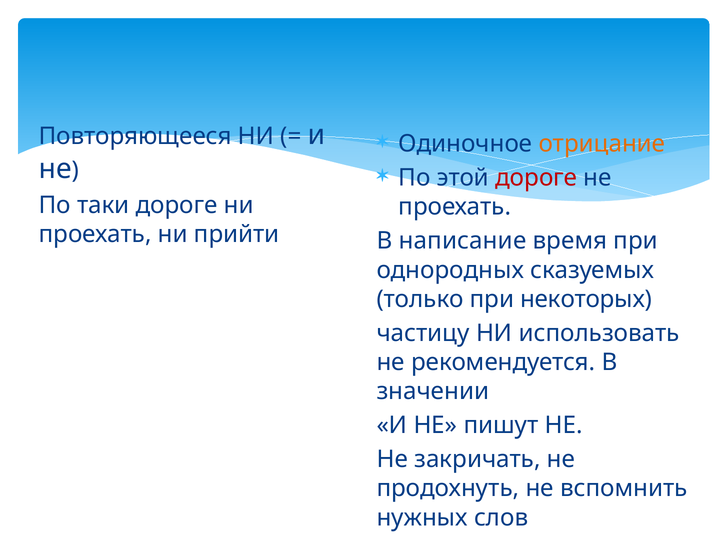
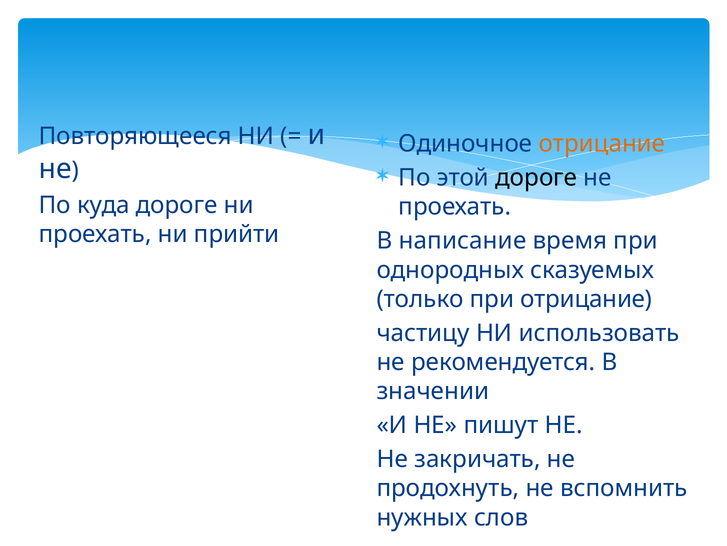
дороге at (536, 178) colour: red -> black
таки: таки -> куда
при некоторых: некоторых -> отрицание
